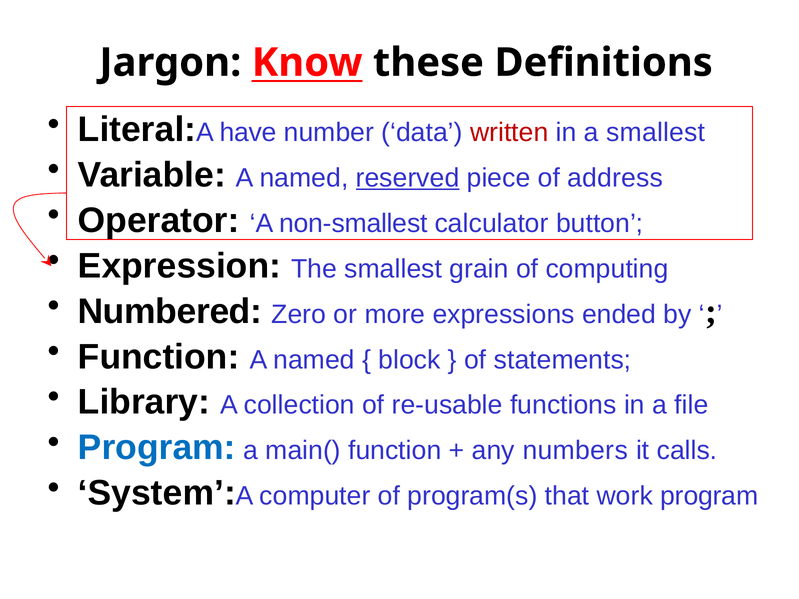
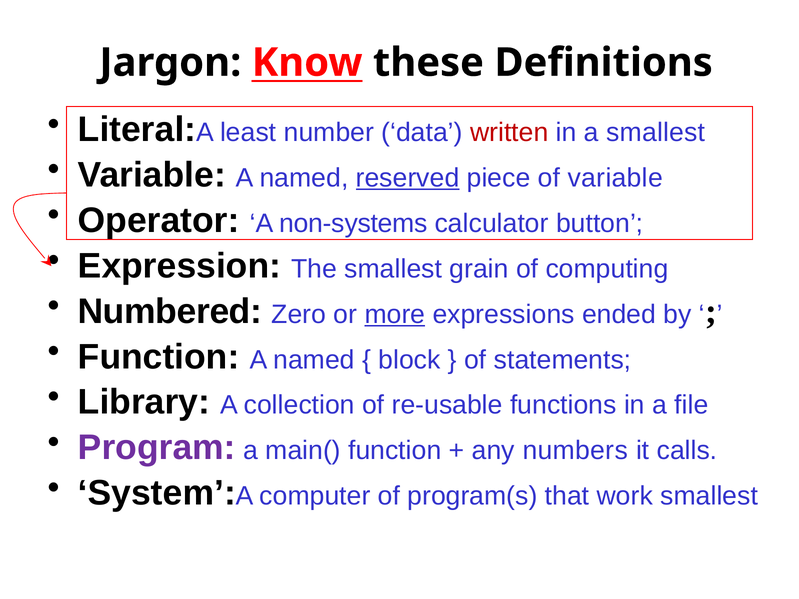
have: have -> least
of address: address -> variable
non-smallest: non-smallest -> non-systems
more underline: none -> present
Program at (157, 448) colour: blue -> purple
work program: program -> smallest
